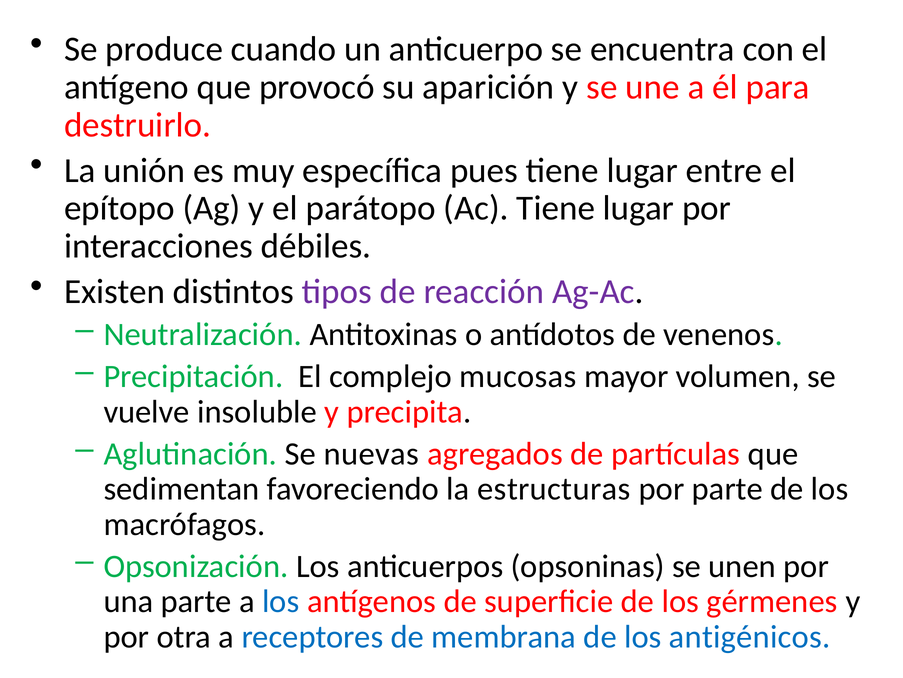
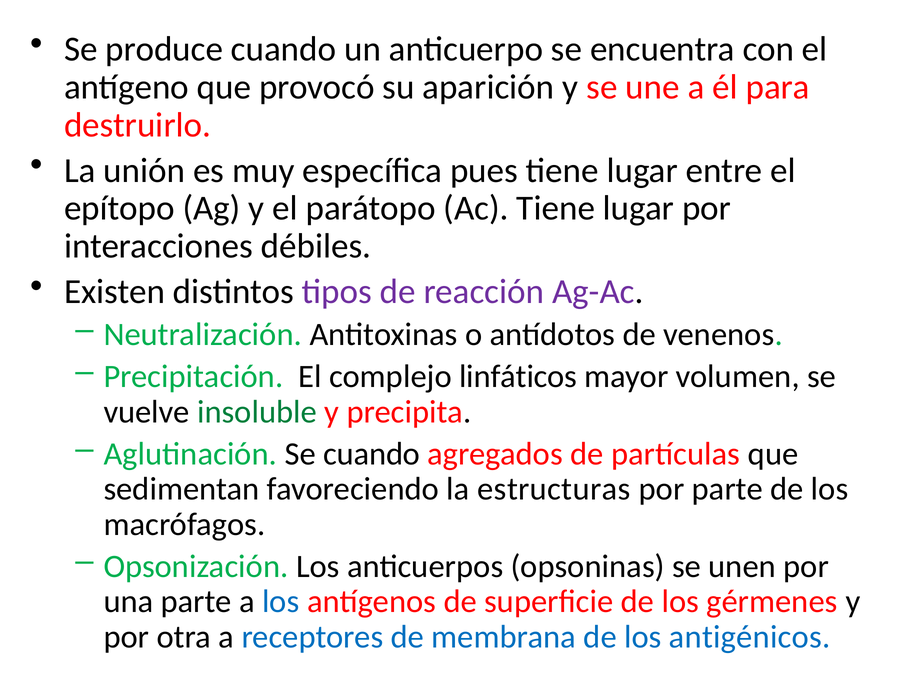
mucosas: mucosas -> linfáticos
insoluble colour: black -> green
Se nuevas: nuevas -> cuando
